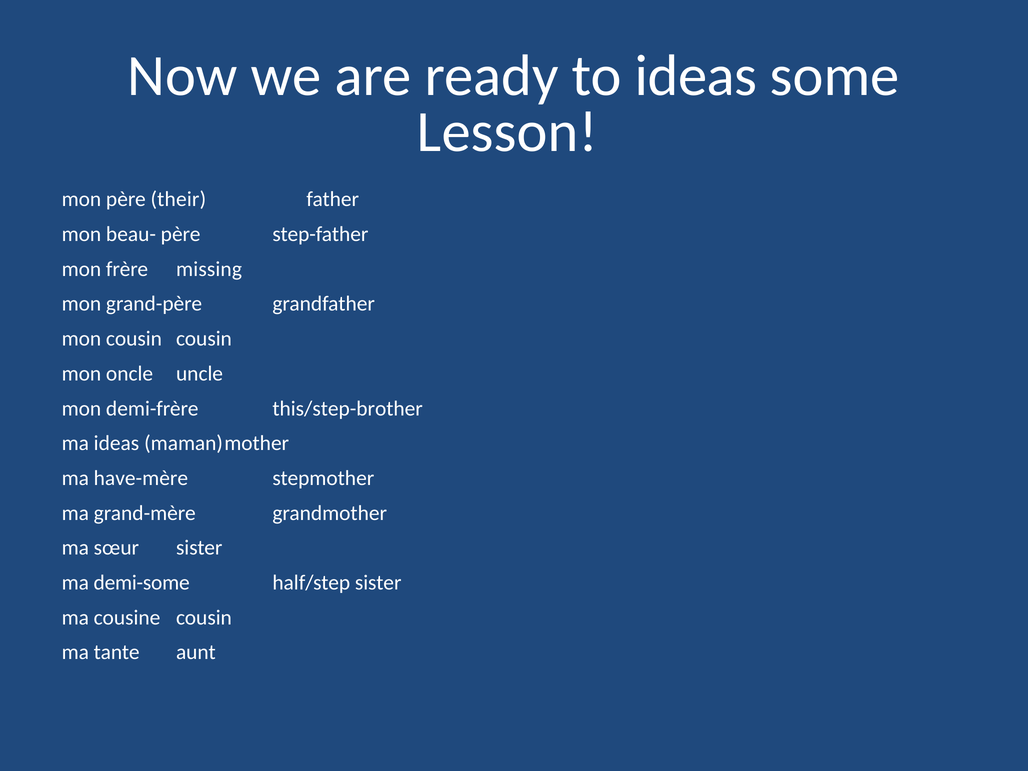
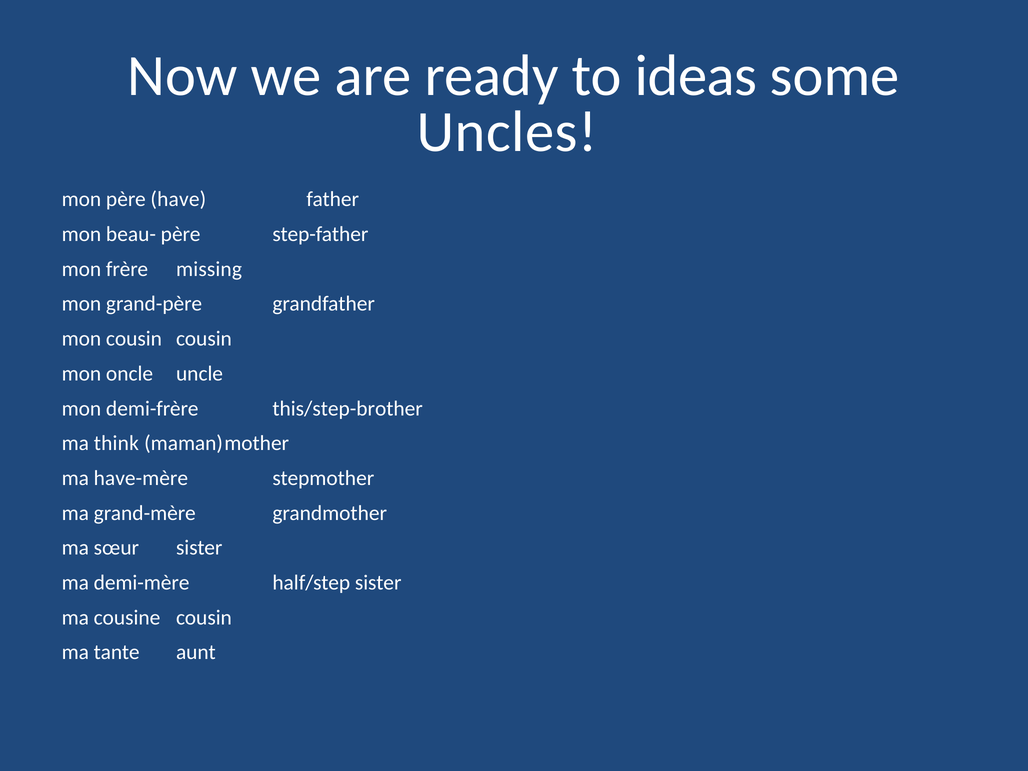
Lesson: Lesson -> Uncles
their: their -> have
ma ideas: ideas -> think
demi-some: demi-some -> demi-mère
